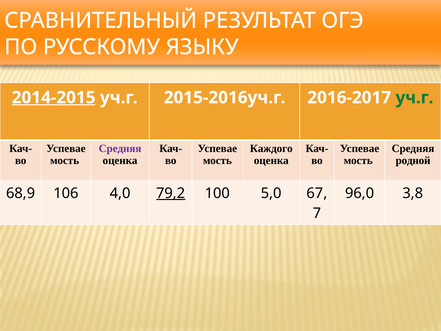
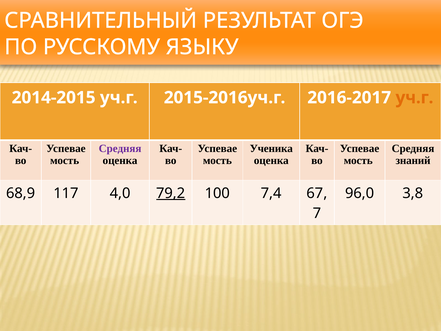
2014-2015 underline: present -> none
уч.г at (414, 98) colour: green -> orange
Каждого: Каждого -> Ученика
родной: родной -> знаний
106: 106 -> 117
5,0: 5,0 -> 7,4
